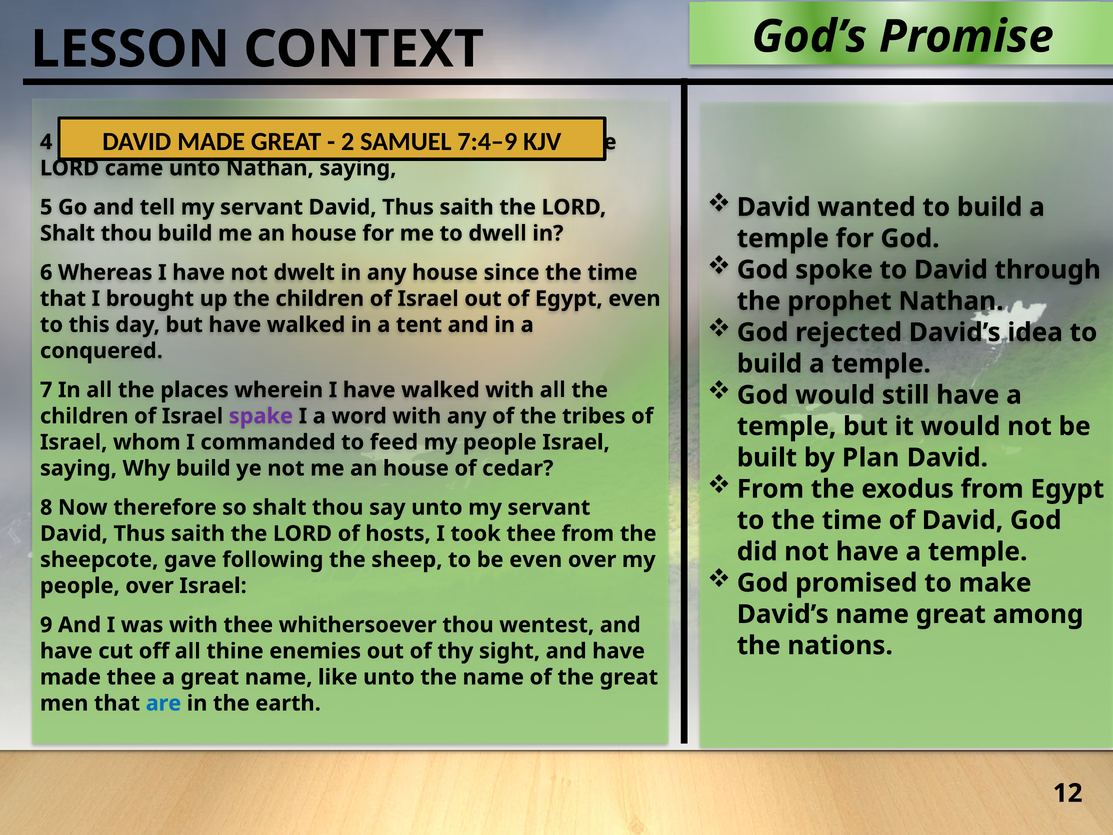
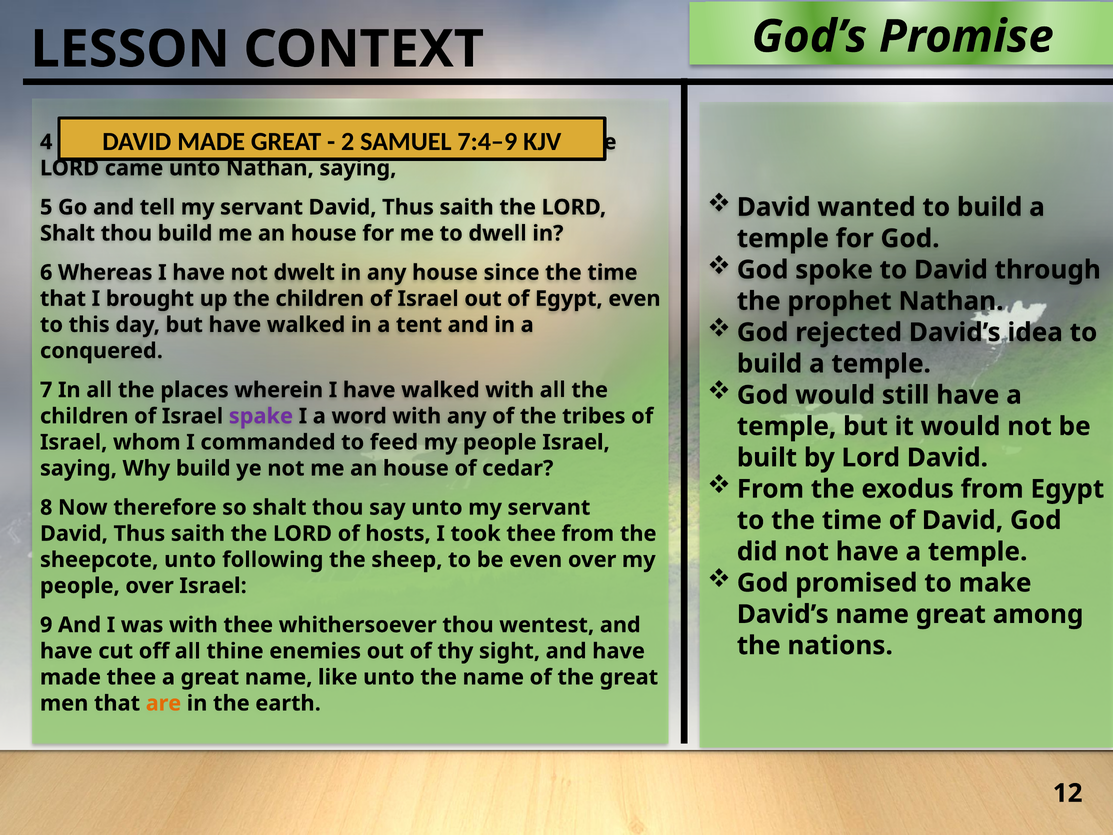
by Plan: Plan -> Lord
sheepcote gave: gave -> unto
are colour: blue -> orange
